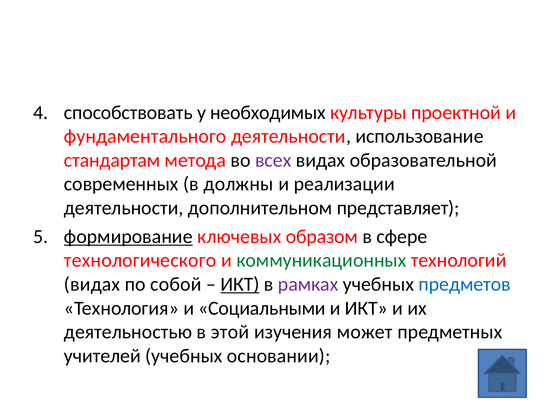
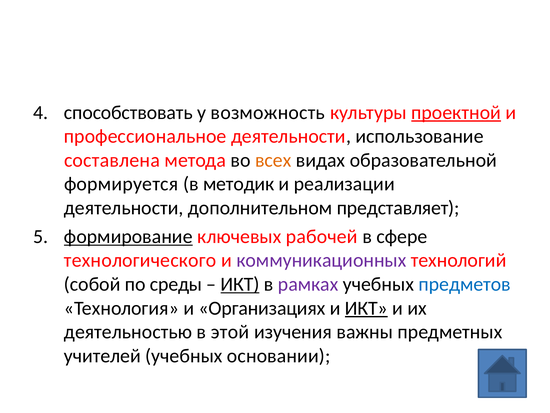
необходимых: необходимых -> возможность
проектной underline: none -> present
фундаментального: фундаментального -> профессиональное
стандартам: стандартам -> составлена
всех colour: purple -> orange
современных: современных -> формируется
должны: должны -> методик
образом: образом -> рабочей
коммуникационных colour: green -> purple
видах at (92, 284): видах -> собой
собой: собой -> среды
Социальными: Социальными -> Организациях
ИКТ at (366, 308) underline: none -> present
может: может -> важны
